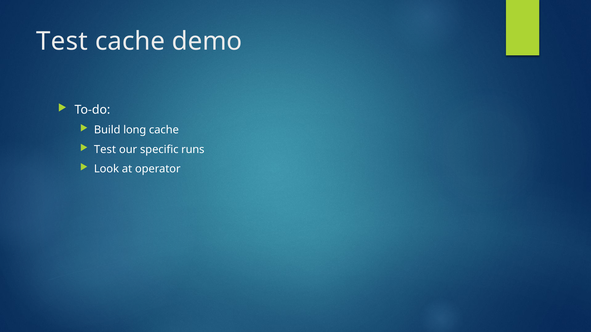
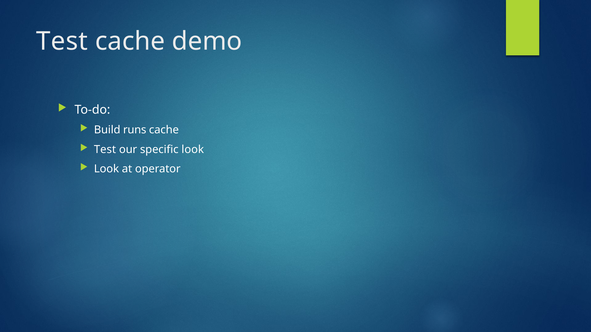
long: long -> runs
specific runs: runs -> look
